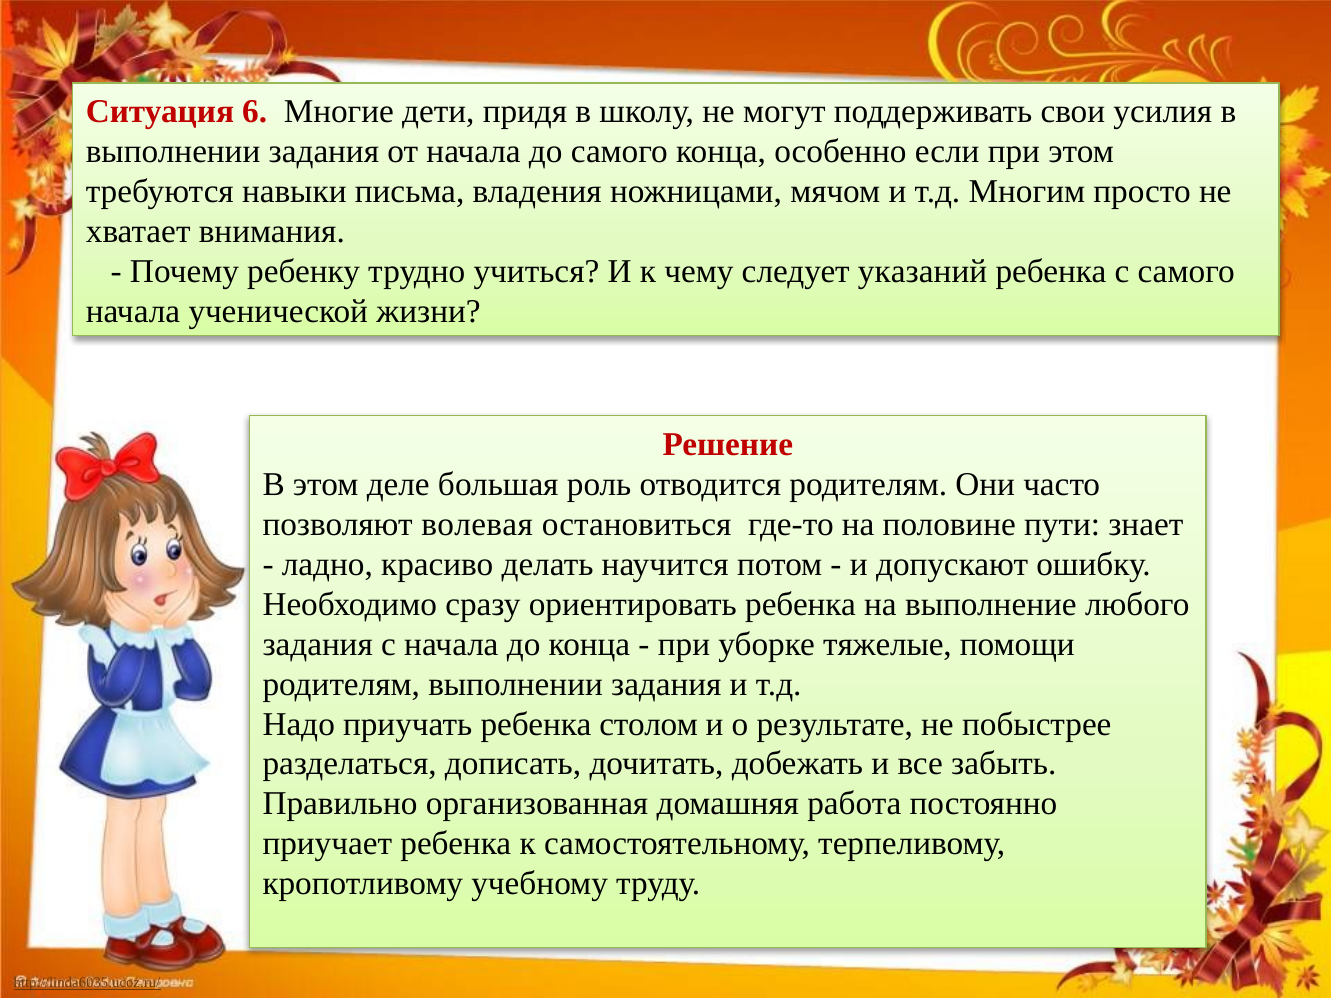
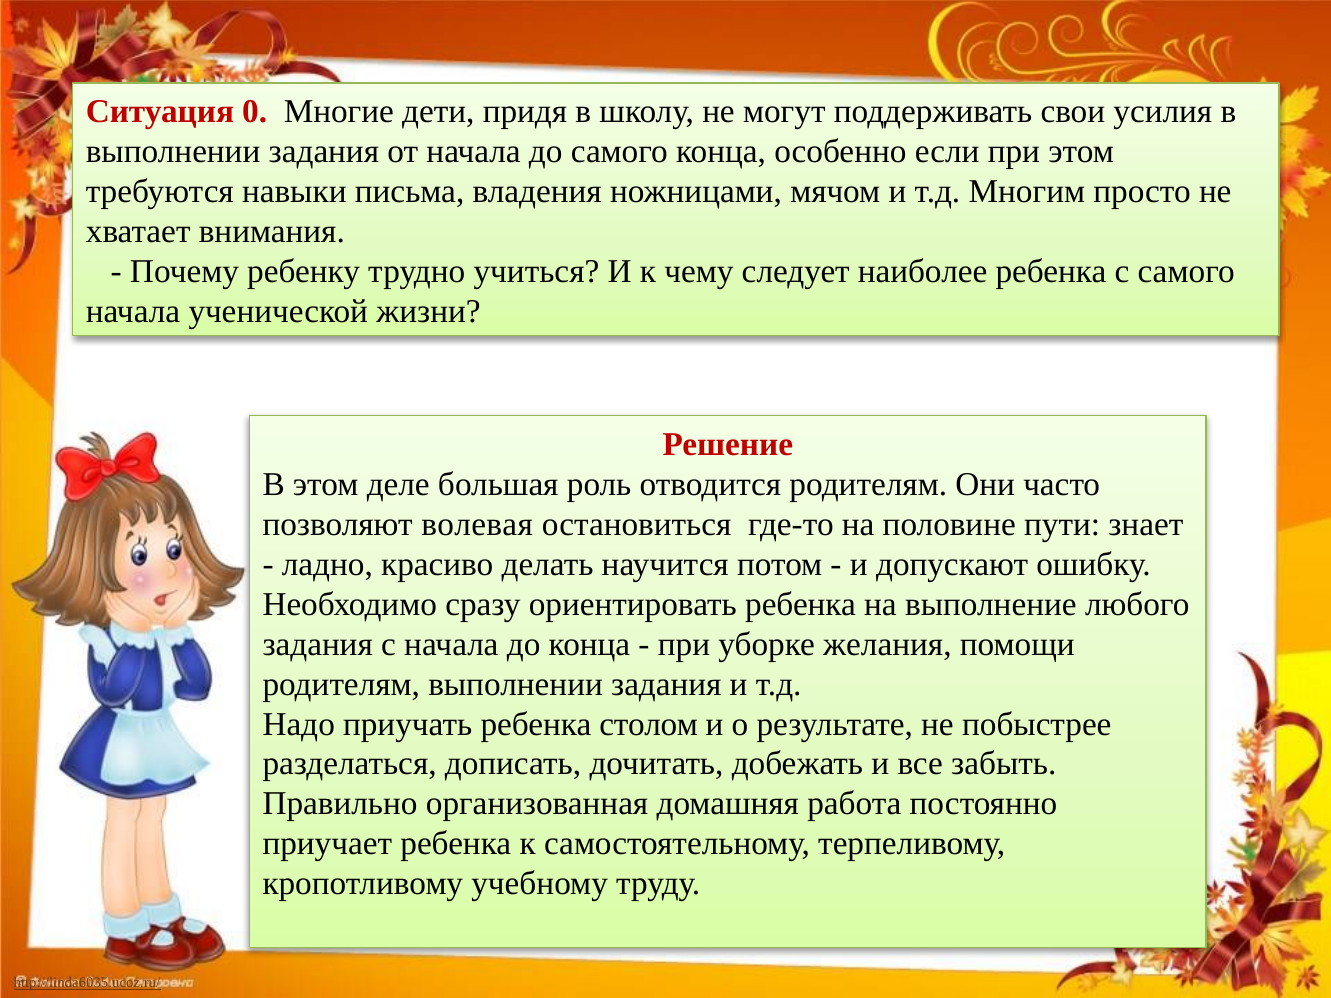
6: 6 -> 0
указаний: указаний -> наиболее
тяжелые: тяжелые -> желания
